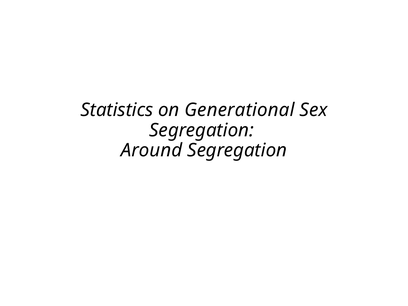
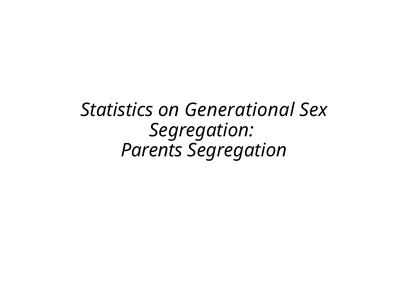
Around: Around -> Parents
